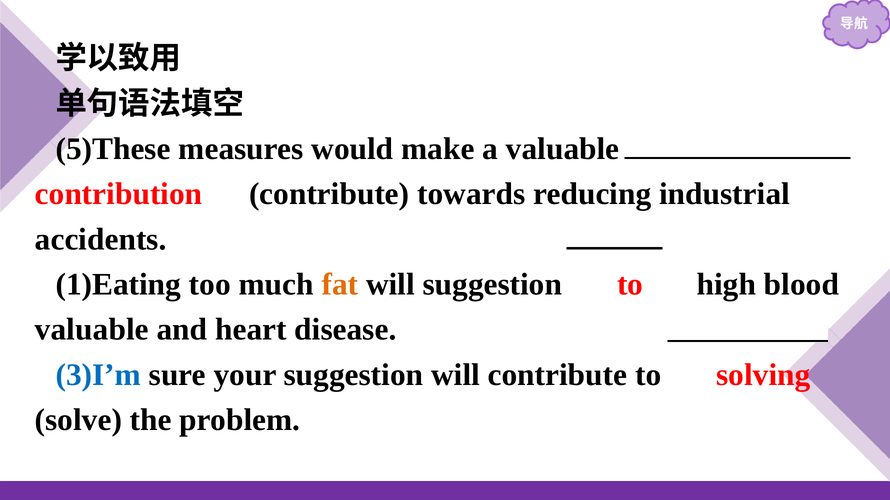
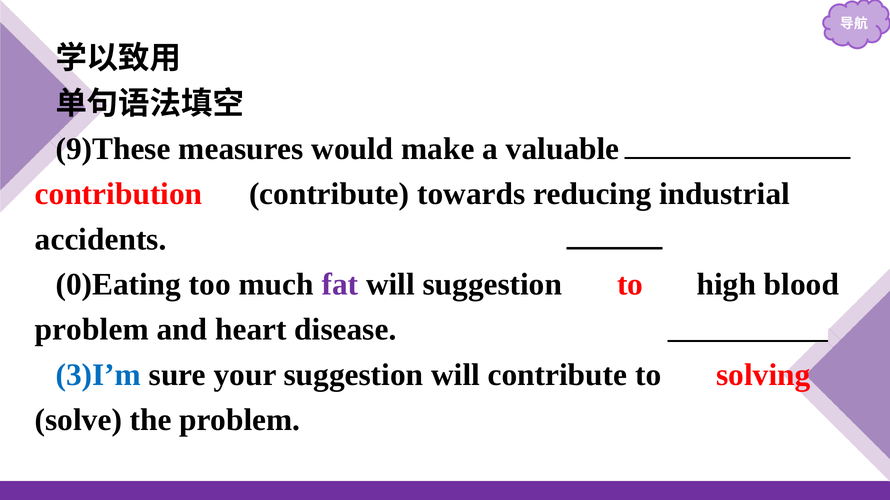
5)These: 5)These -> 9)These
1)Eating: 1)Eating -> 0)Eating
fat colour: orange -> purple
valuable at (92, 330): valuable -> problem
